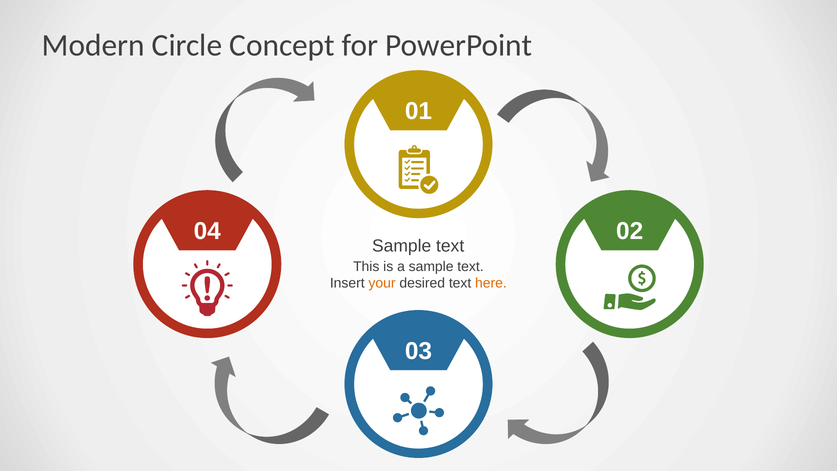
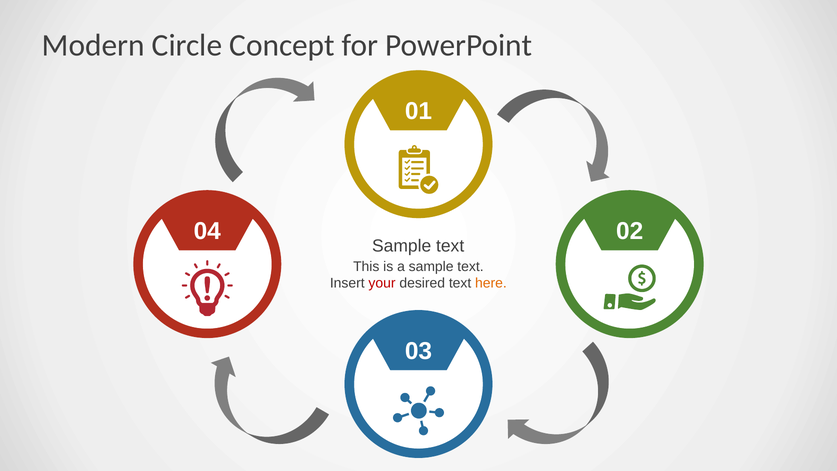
your colour: orange -> red
